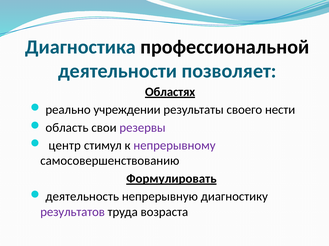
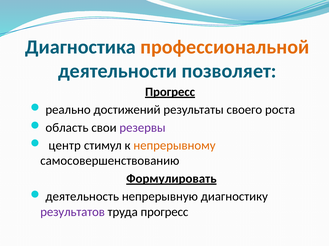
профессиональной colour: black -> orange
Областях at (170, 92): Областях -> Прогресс
учреждении: учреждении -> достижений
нести: нести -> роста
непрерывному colour: purple -> orange
труда возраста: возраста -> прогресс
